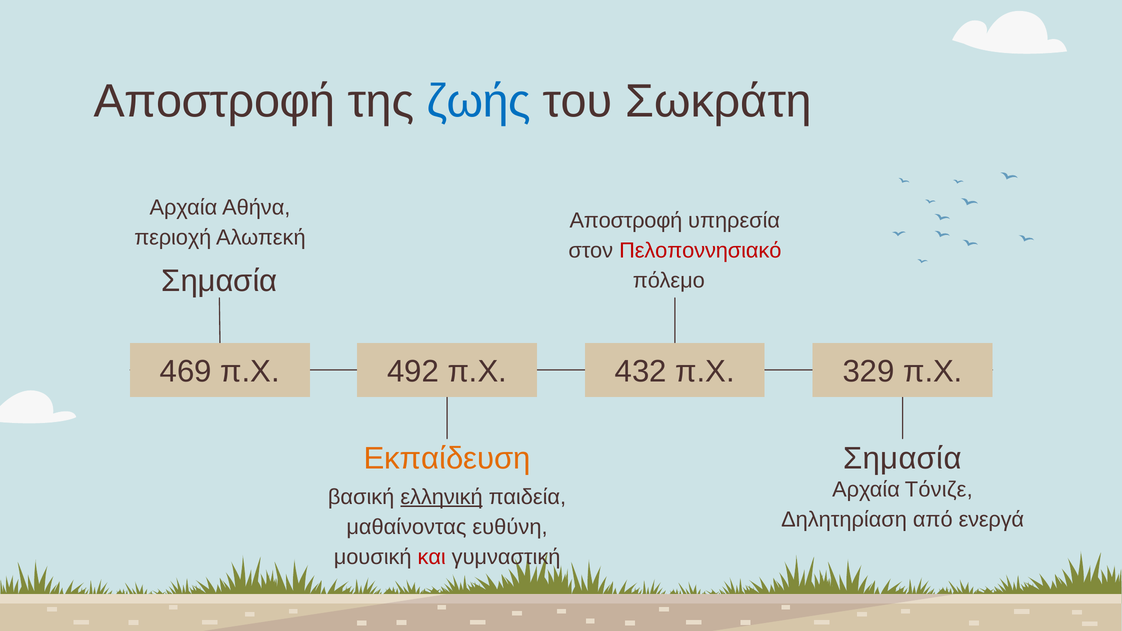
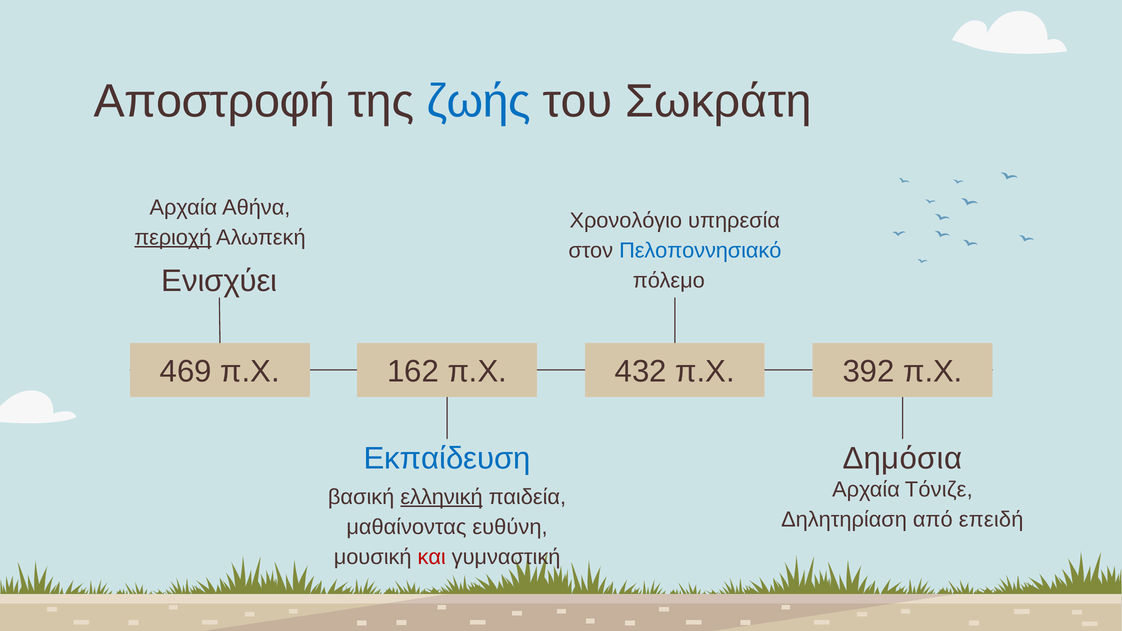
Αποστροφή at (626, 220): Αποστροφή -> Χρονολόγιο
περιοχή underline: none -> present
Πελοποννησιακό colour: red -> blue
Σημασία at (219, 281): Σημασία -> Ενισχύει
492: 492 -> 162
329: 329 -> 392
Εκπαίδευση colour: orange -> blue
Σημασία at (902, 458): Σημασία -> Δημόσια
ενεργά: ενεργά -> επειδή
